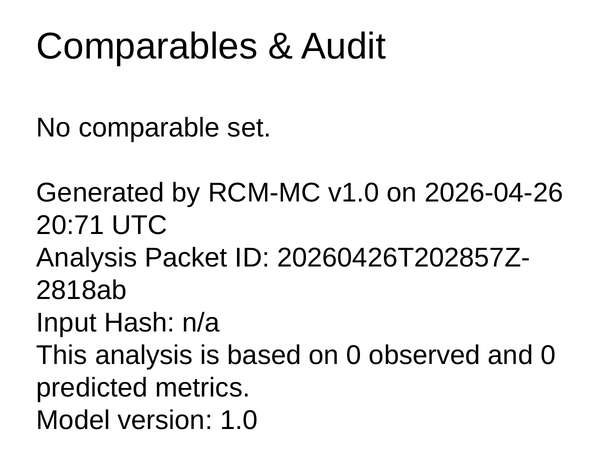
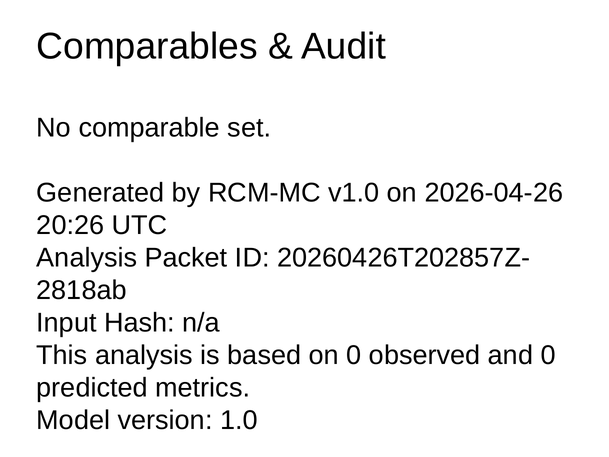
20:71: 20:71 -> 20:26
